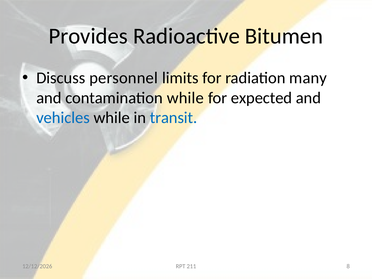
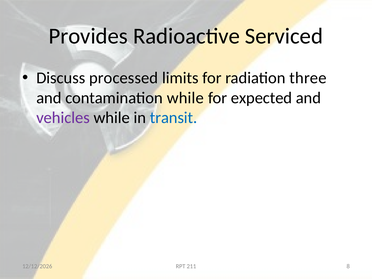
Bitumen: Bitumen -> Serviced
personnel: personnel -> processed
many: many -> three
vehicles colour: blue -> purple
